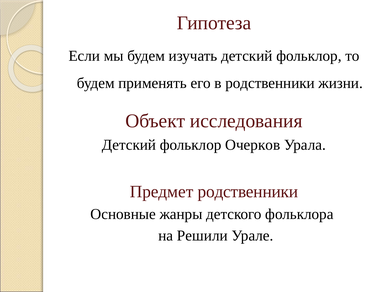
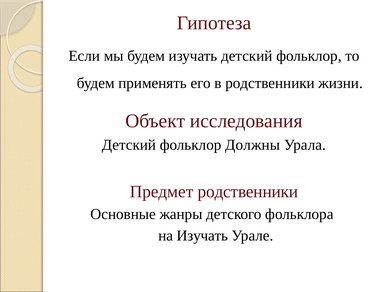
Очерков: Очерков -> Должны
на Решили: Решили -> Изучать
